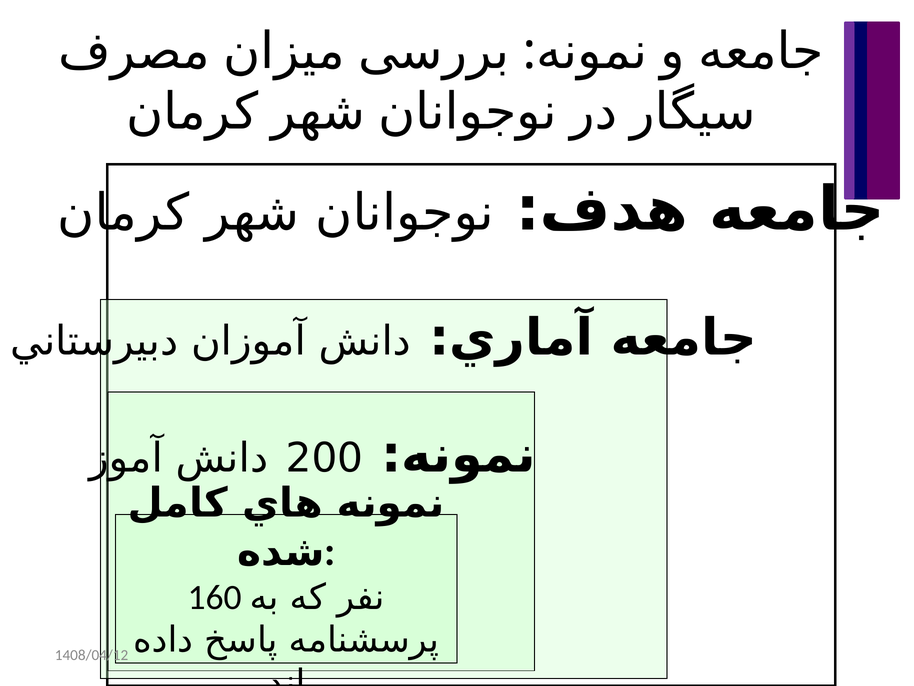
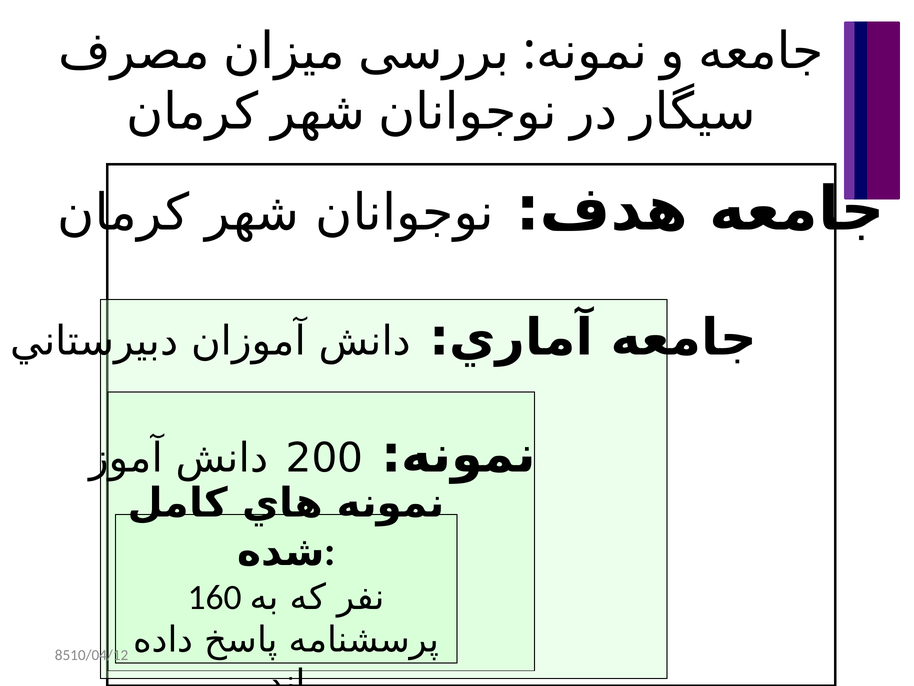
1408/04/12: 1408/04/12 -> 8510/04/12
